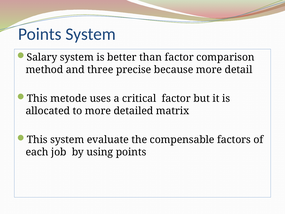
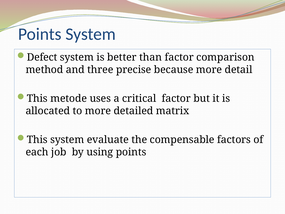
Salary: Salary -> Defect
